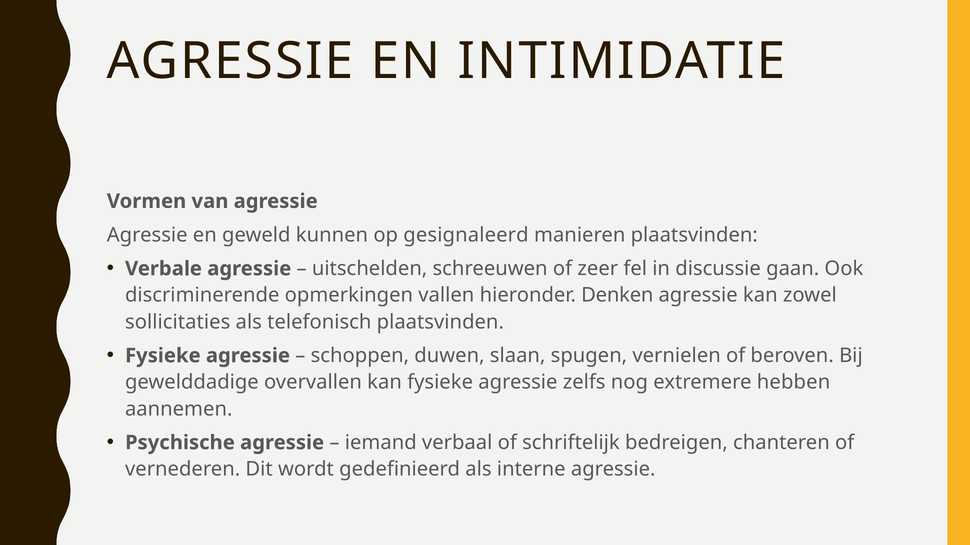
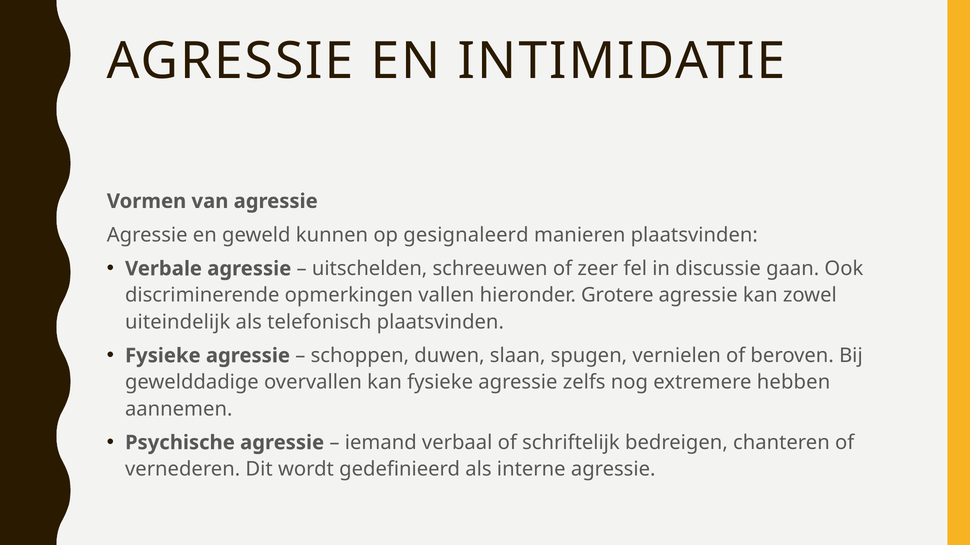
Denken: Denken -> Grotere
sollicitaties: sollicitaties -> uiteindelijk
